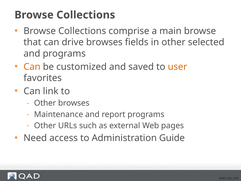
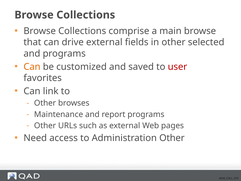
drive browses: browses -> external
user colour: orange -> red
Administration Guide: Guide -> Other
